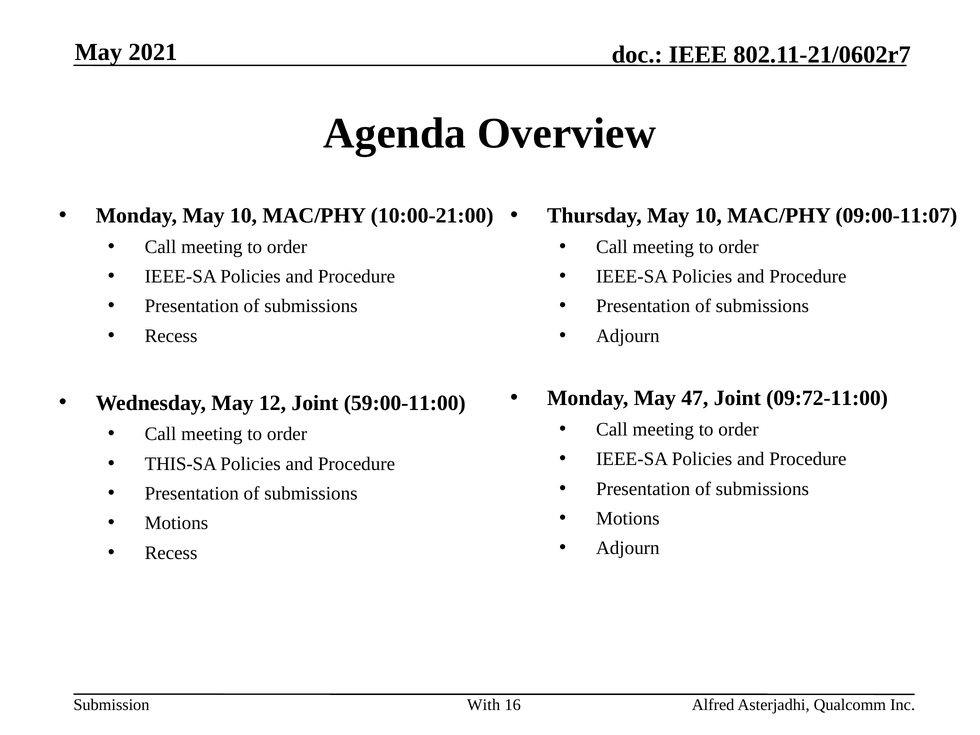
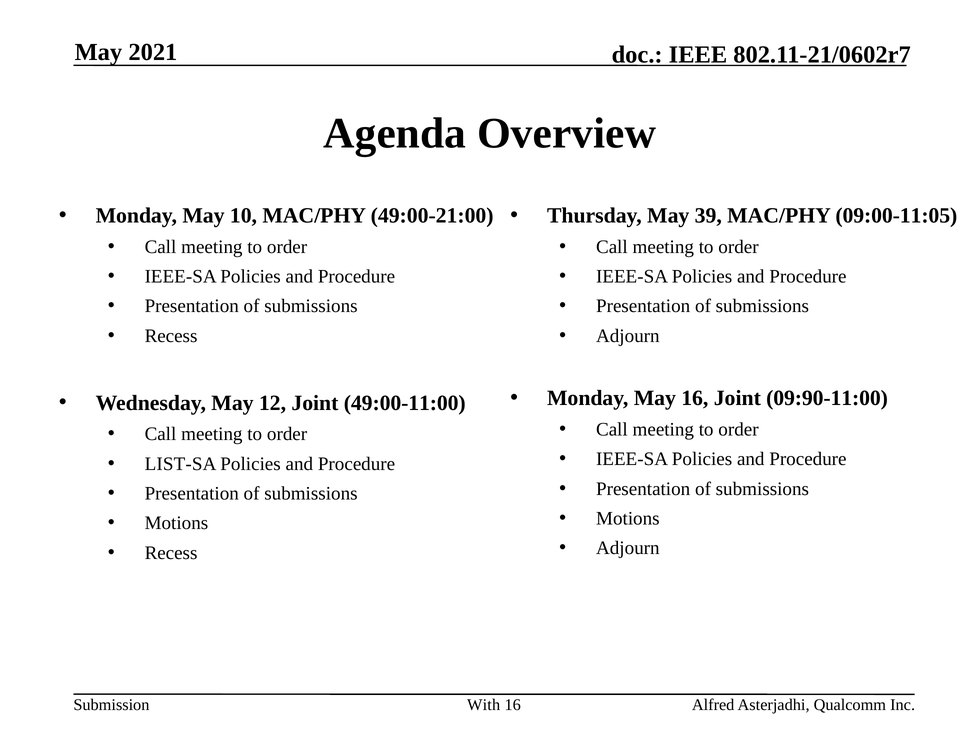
10:00-21:00: 10:00-21:00 -> 49:00-21:00
Thursday May 10: 10 -> 39
09:00-11:07: 09:00-11:07 -> 09:00-11:05
May 47: 47 -> 16
09:72-11:00: 09:72-11:00 -> 09:90-11:00
59:00-11:00: 59:00-11:00 -> 49:00-11:00
THIS-SA: THIS-SA -> LIST-SA
